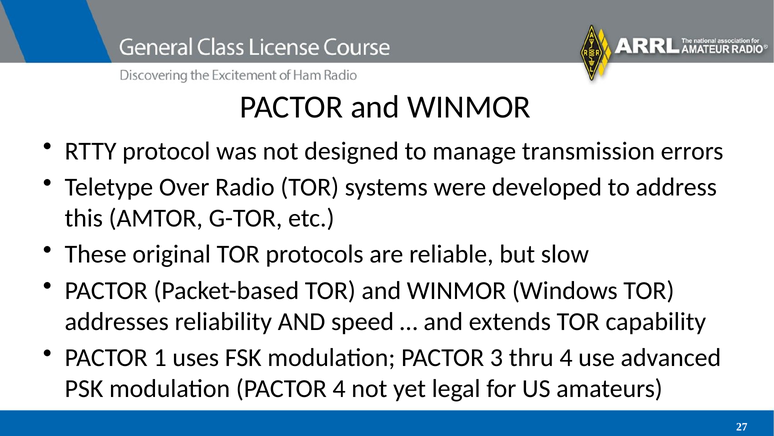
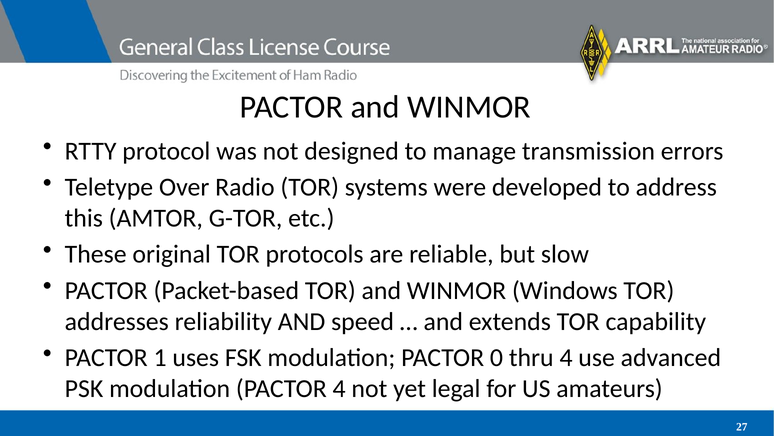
3: 3 -> 0
